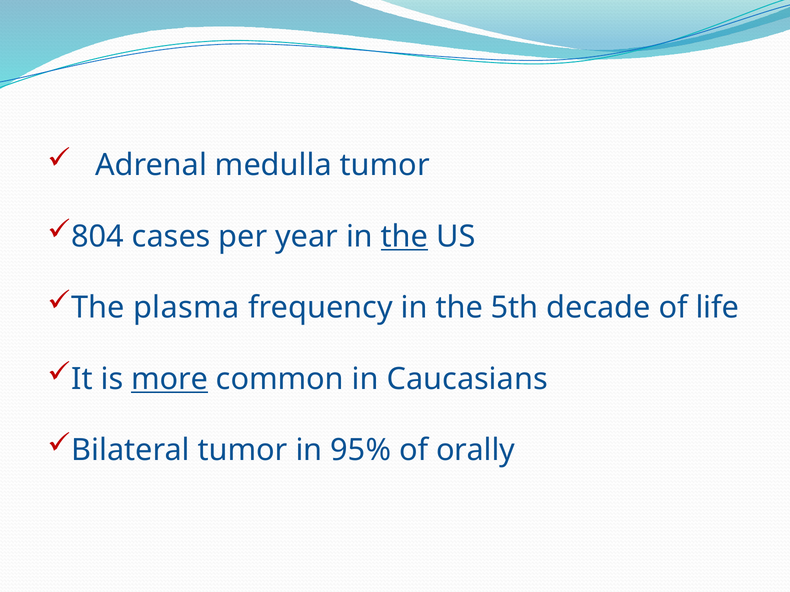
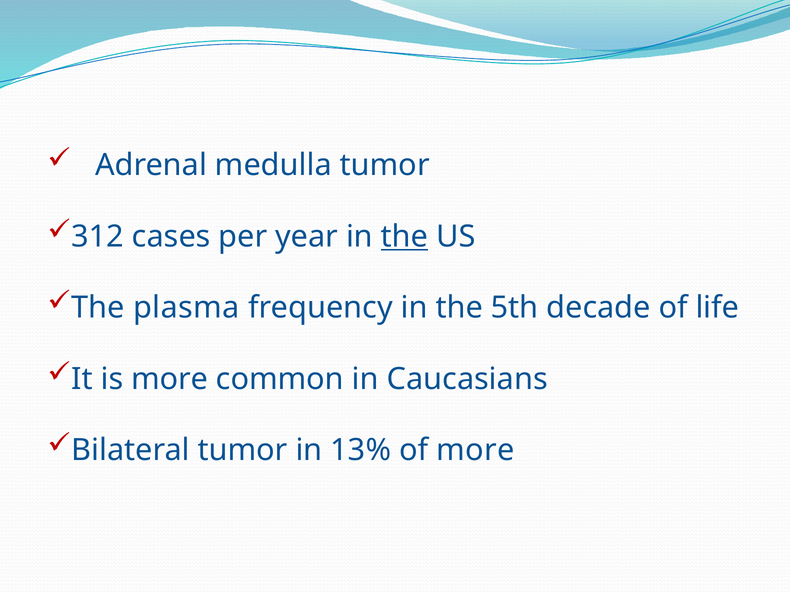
804: 804 -> 312
more at (170, 379) underline: present -> none
95%: 95% -> 13%
of orally: orally -> more
